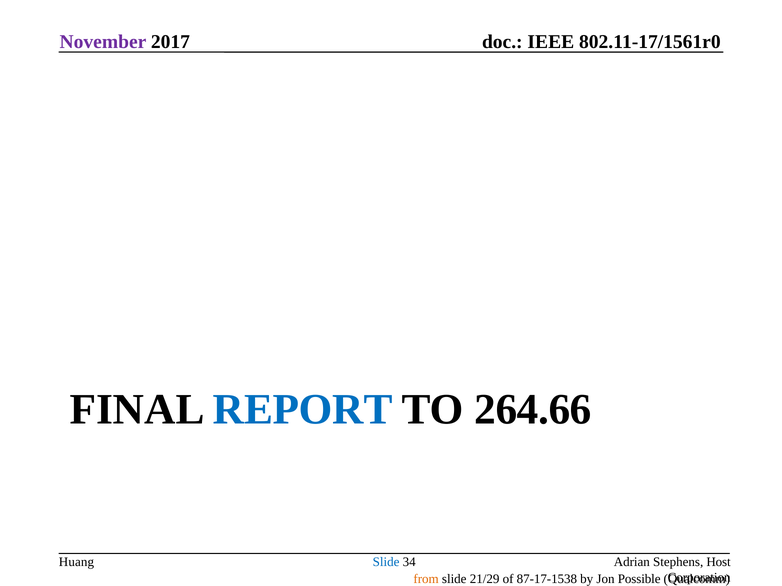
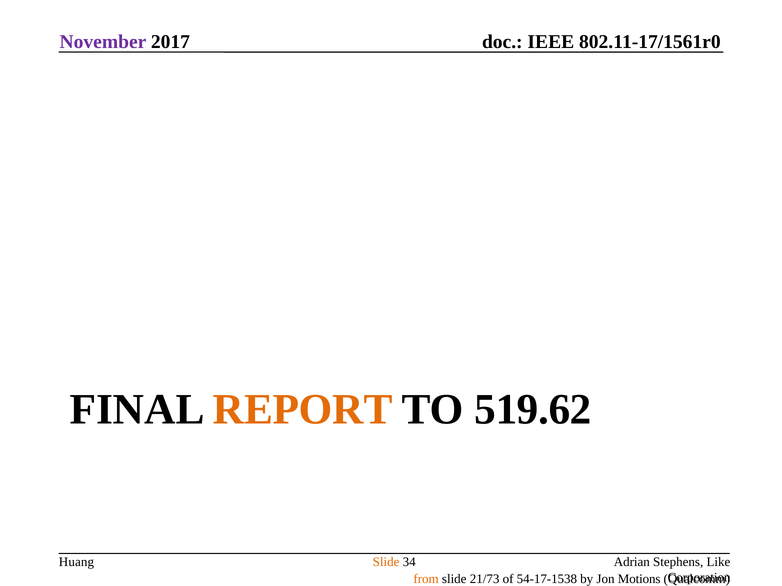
REPORT colour: blue -> orange
264.66: 264.66 -> 519.62
Slide at (386, 562) colour: blue -> orange
Host: Host -> Like
21/29: 21/29 -> 21/73
87-17-1538: 87-17-1538 -> 54-17-1538
Possible: Possible -> Motions
